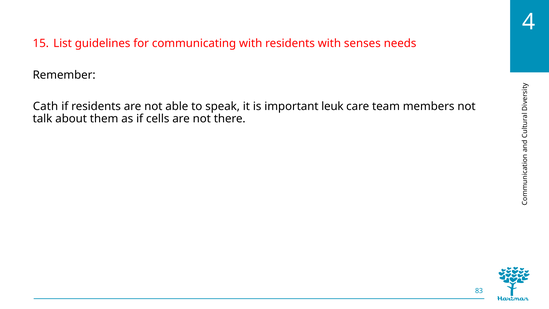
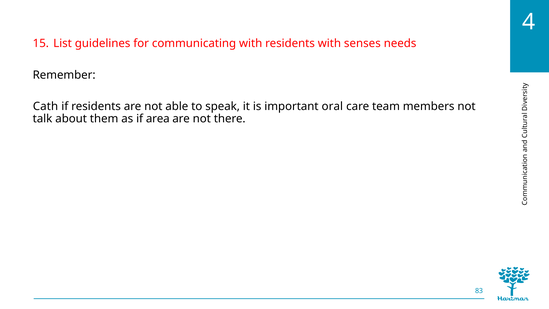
leuk: leuk -> oral
cells: cells -> area
